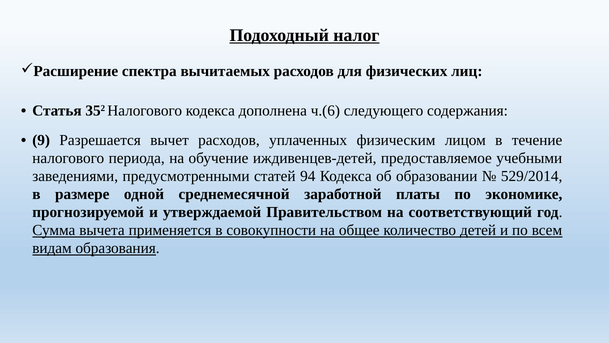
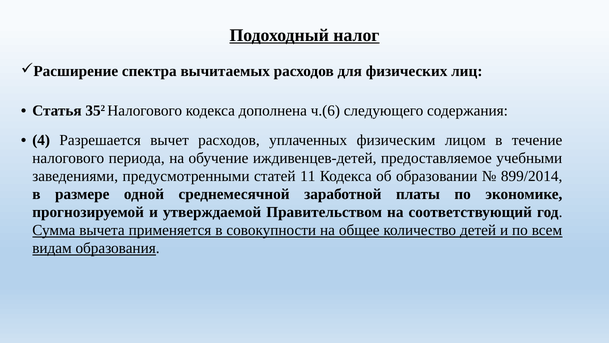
9: 9 -> 4
94: 94 -> 11
529/2014: 529/2014 -> 899/2014
